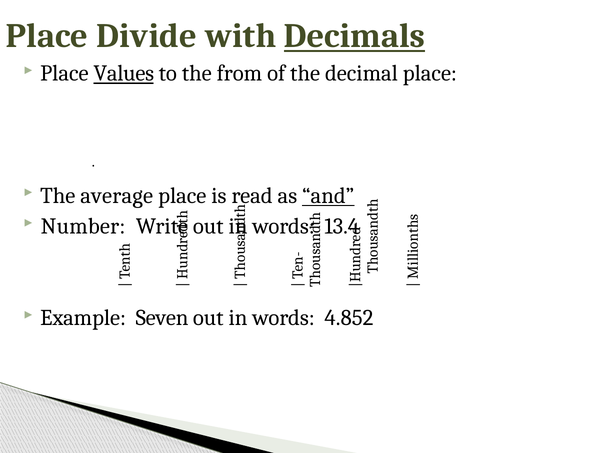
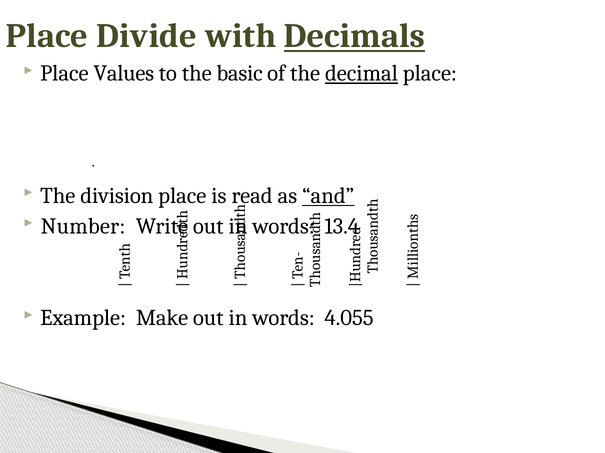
Values underline: present -> none
from: from -> basic
decimal underline: none -> present
average: average -> division
Seven: Seven -> Make
4.852: 4.852 -> 4.055
